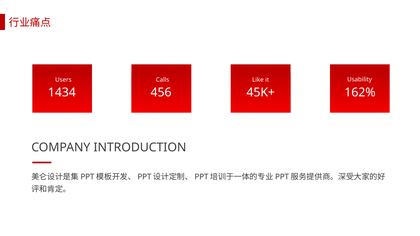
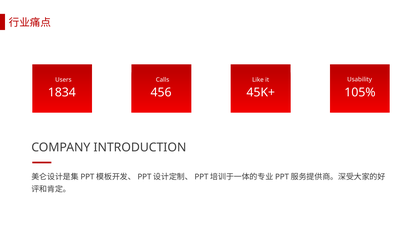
1434: 1434 -> 1834
162%: 162% -> 105%
